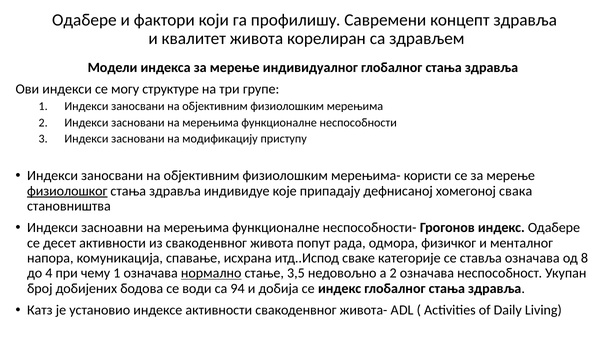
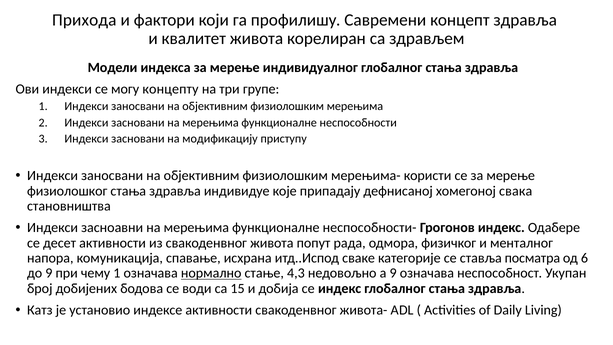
Одабере at (84, 20): Одабере -> Прихода
структуре: структуре -> концепту
физиолошког underline: present -> none
ставља означава: означава -> посматра
8: 8 -> 6
до 4: 4 -> 9
3,5: 3,5 -> 4,3
а 2: 2 -> 9
94: 94 -> 15
